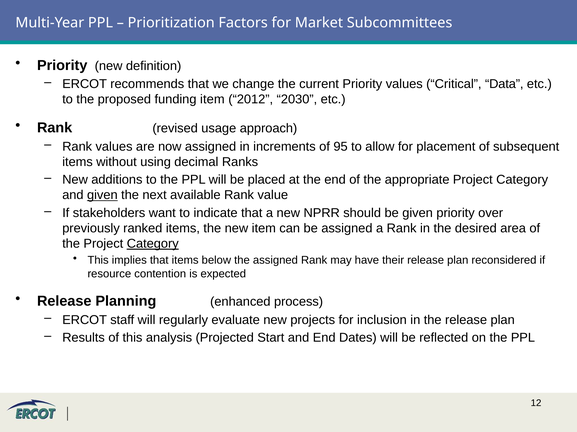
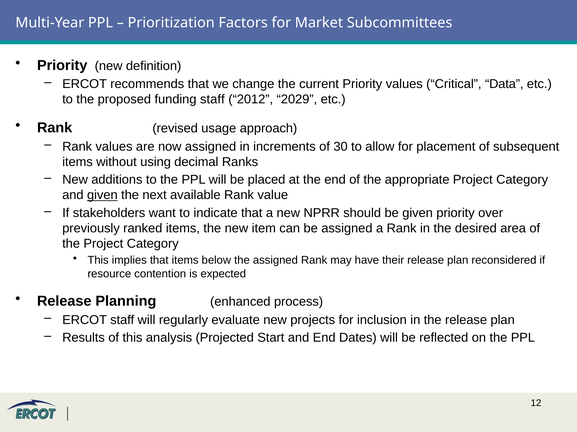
funding item: item -> staff
2030: 2030 -> 2029
95: 95 -> 30
Category at (153, 244) underline: present -> none
